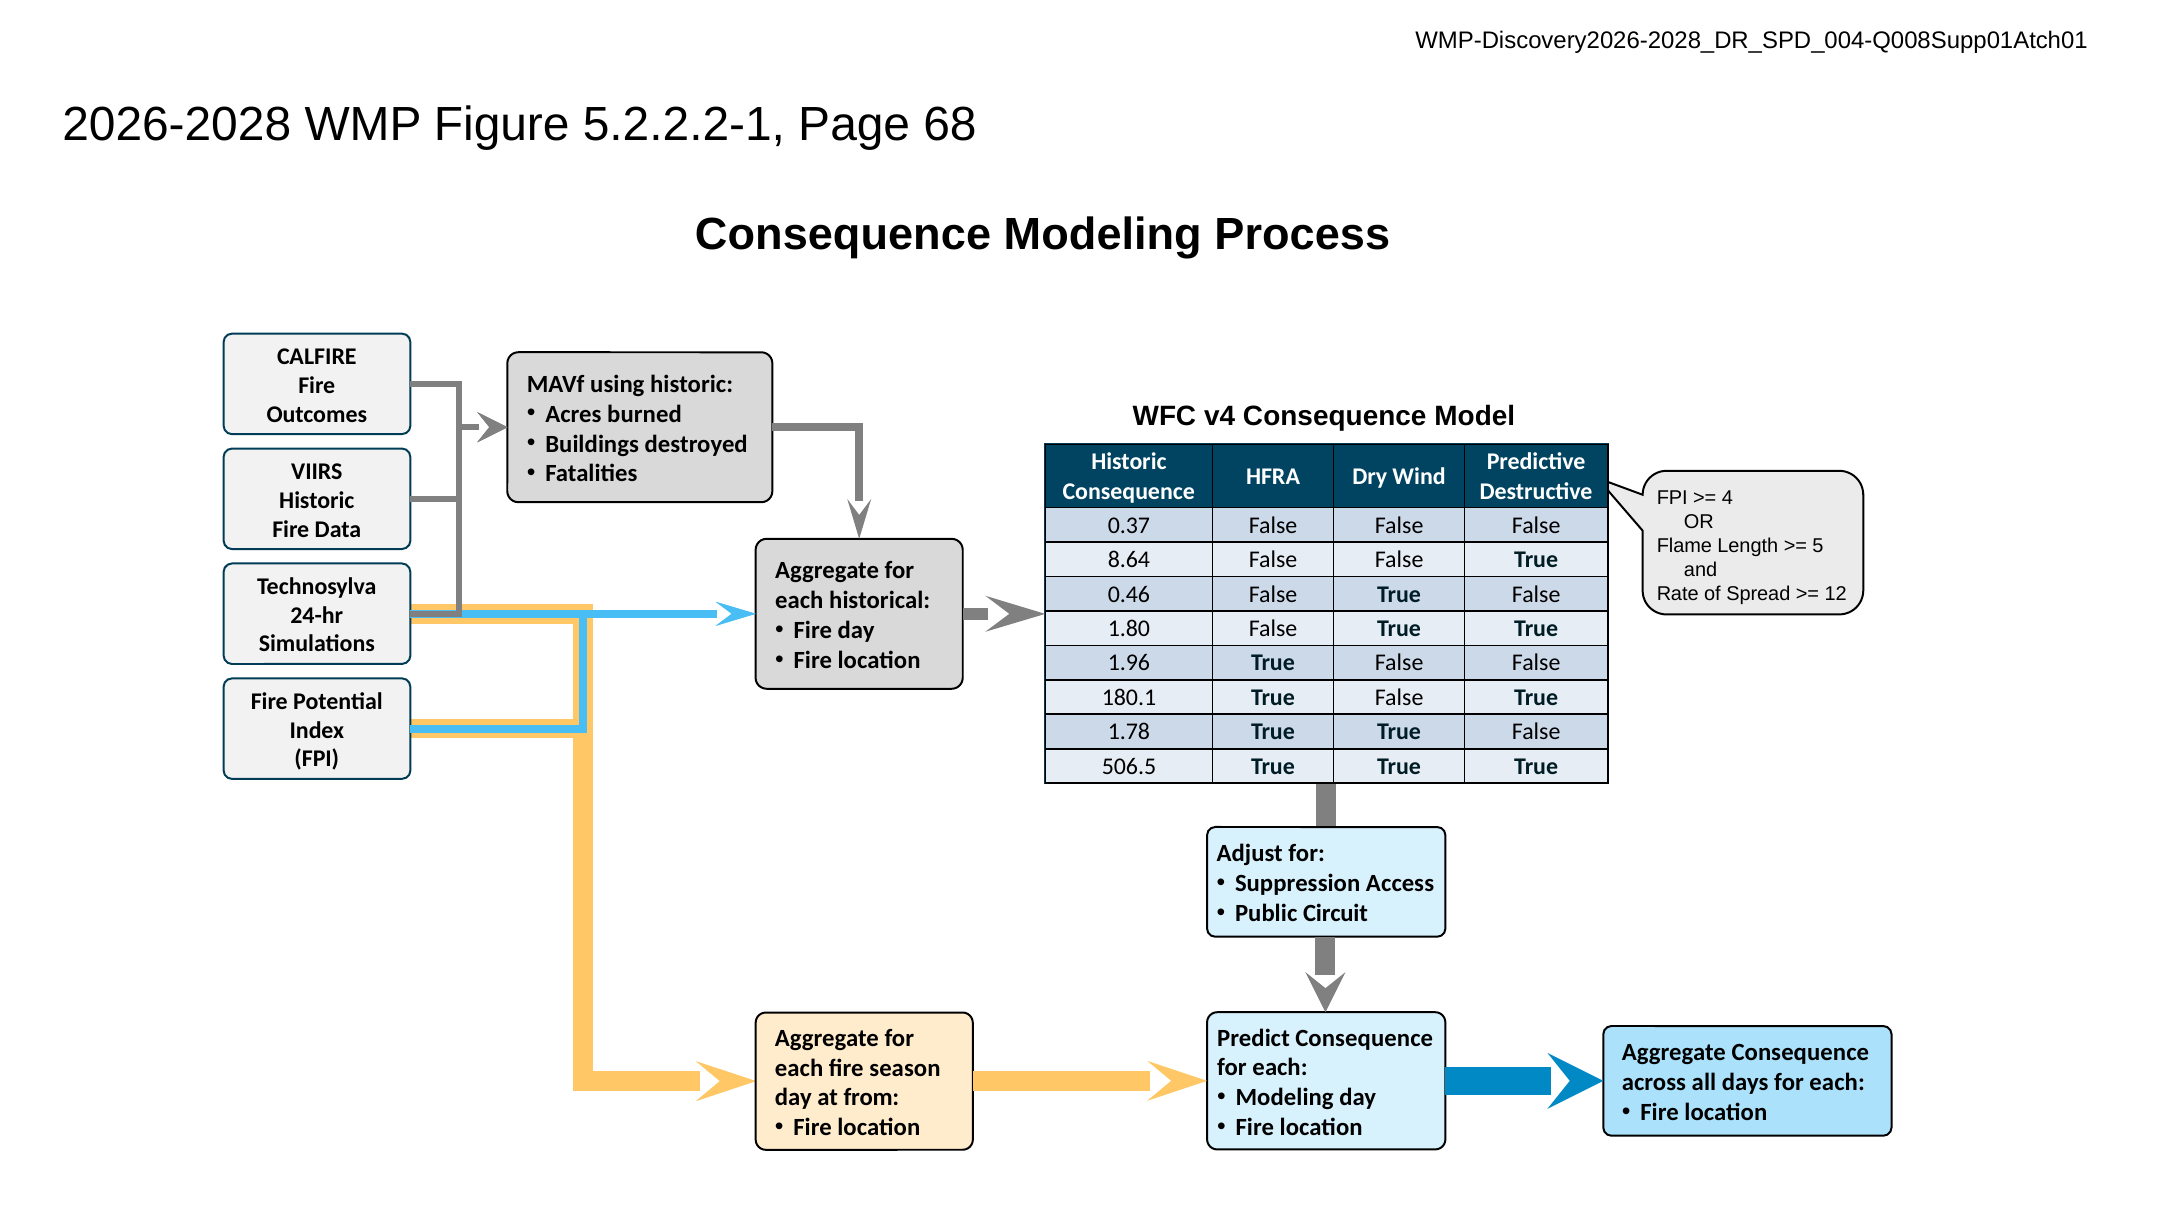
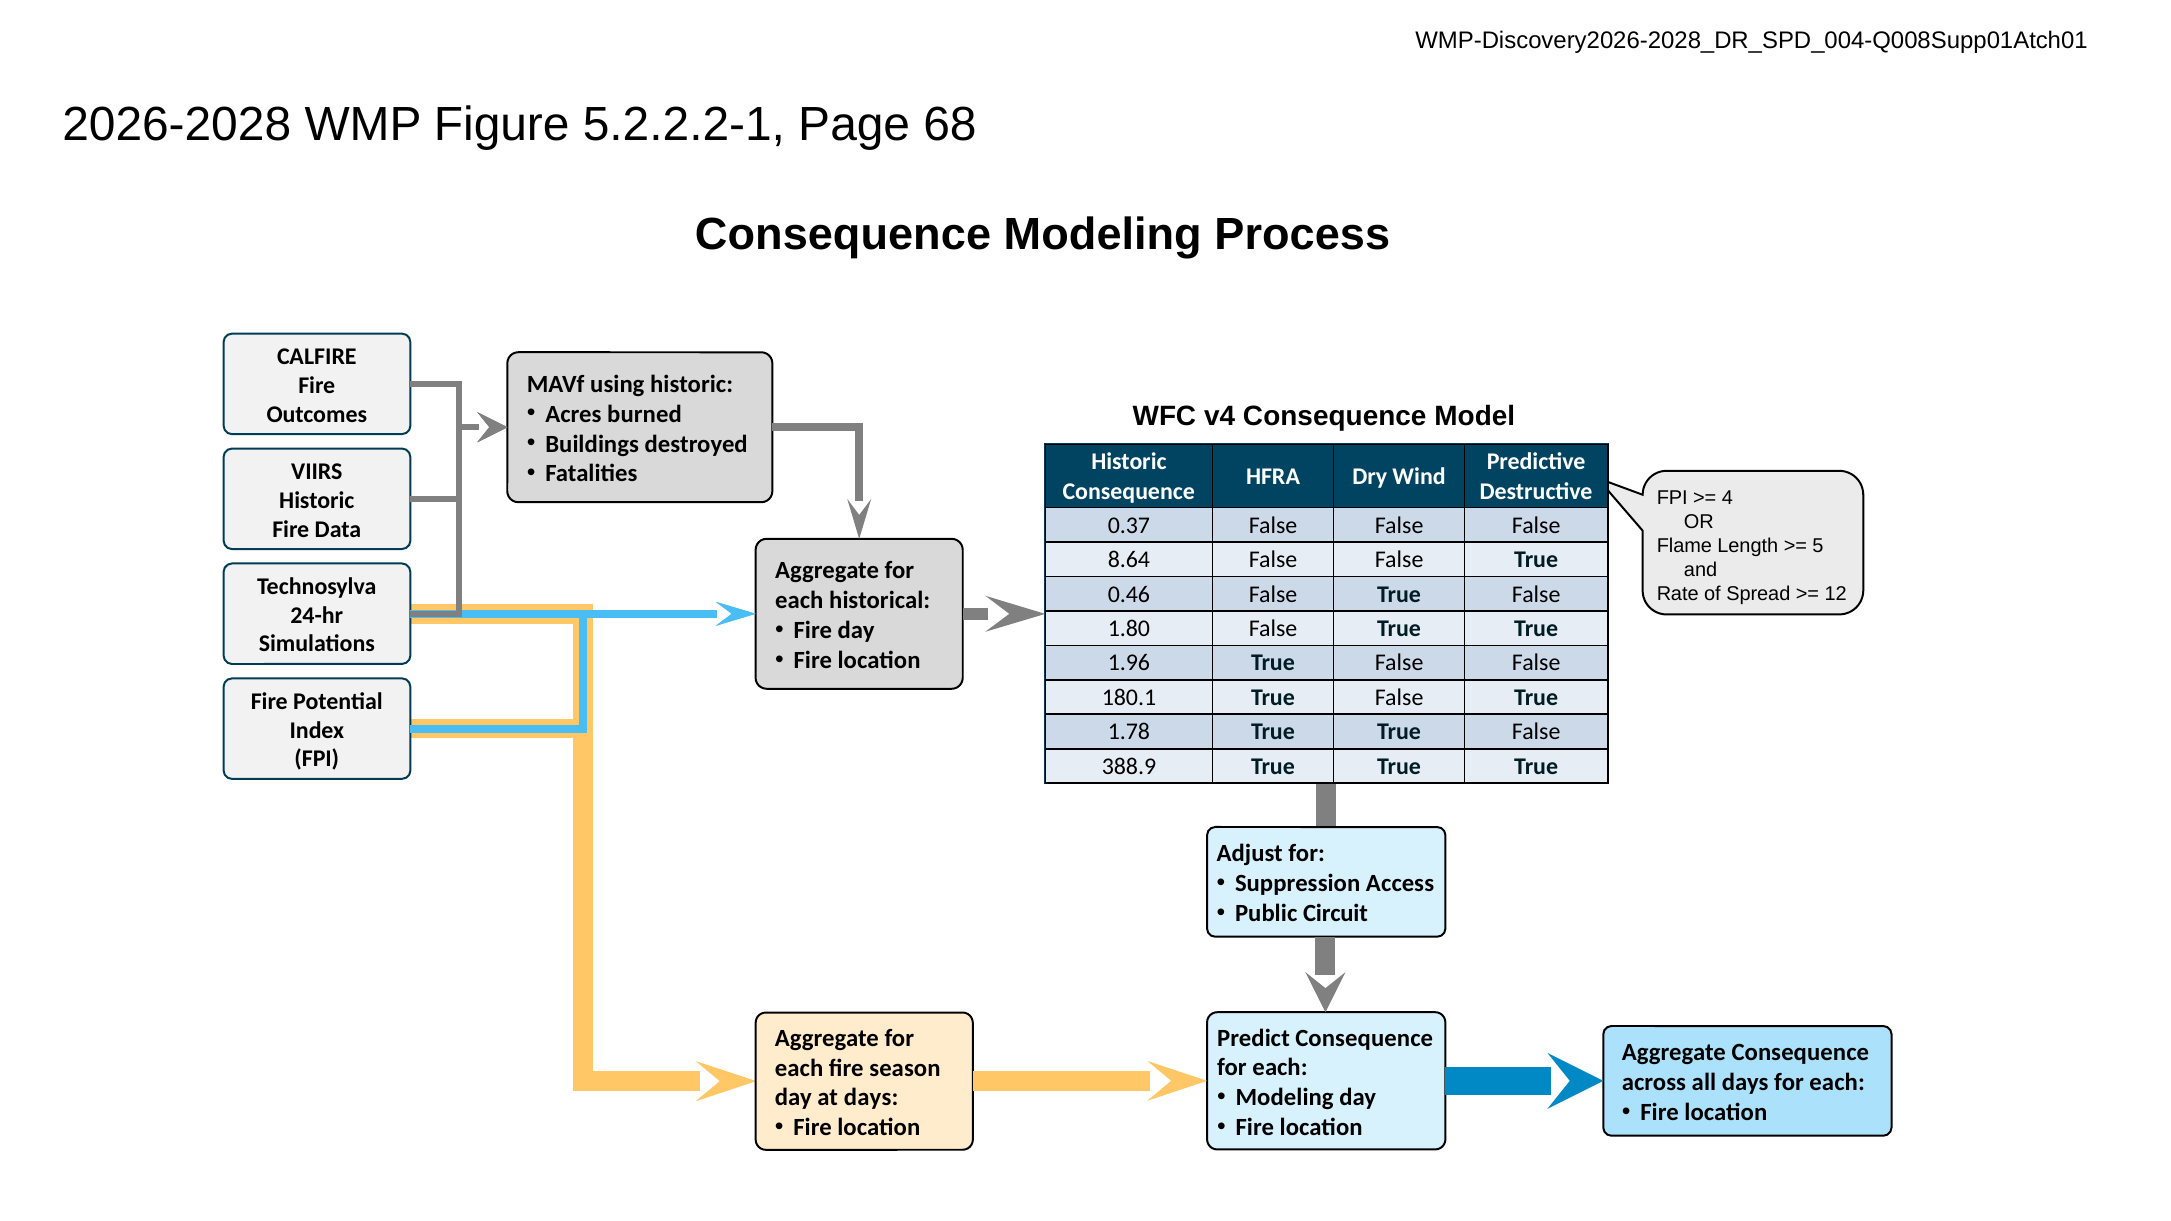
506.5: 506.5 -> 388.9
at from: from -> days
